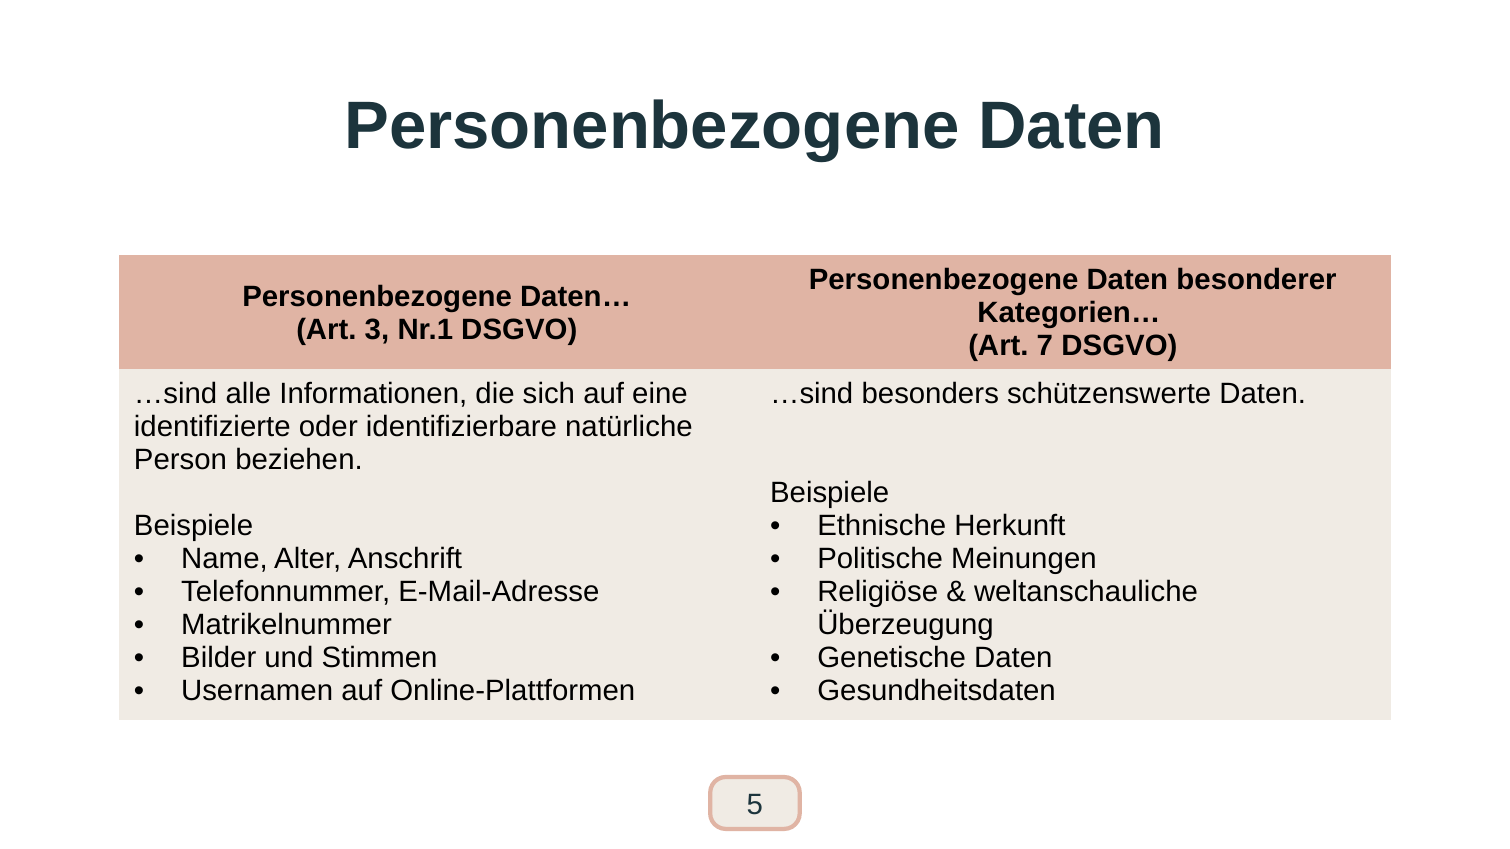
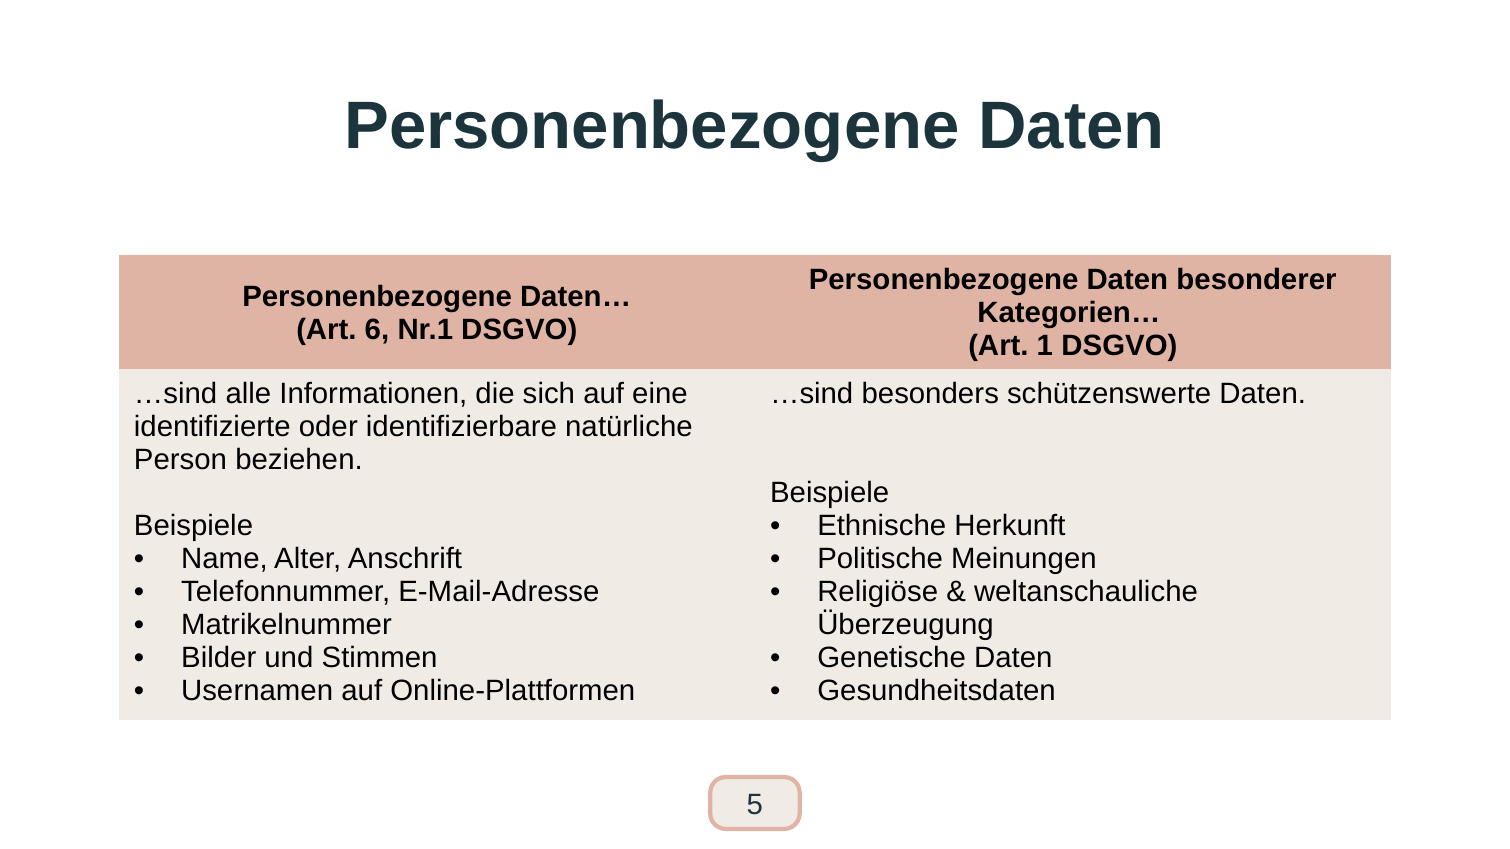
3: 3 -> 6
7: 7 -> 1
